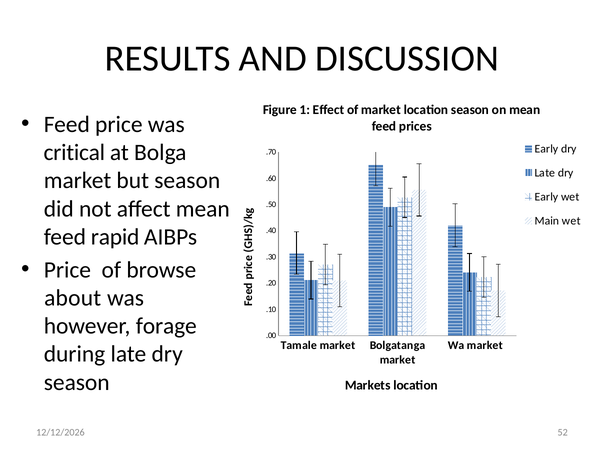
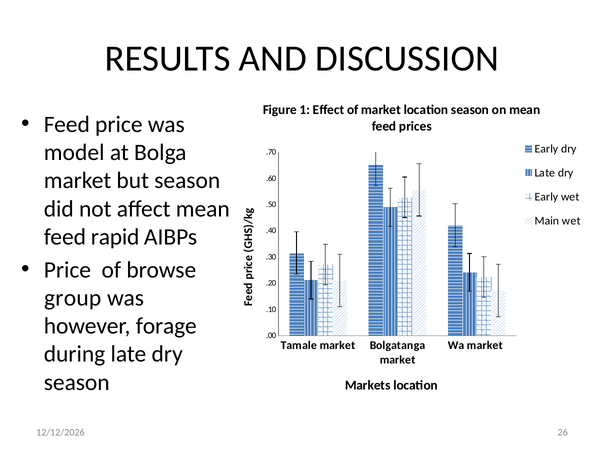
critical: critical -> model
about: about -> group
52: 52 -> 26
